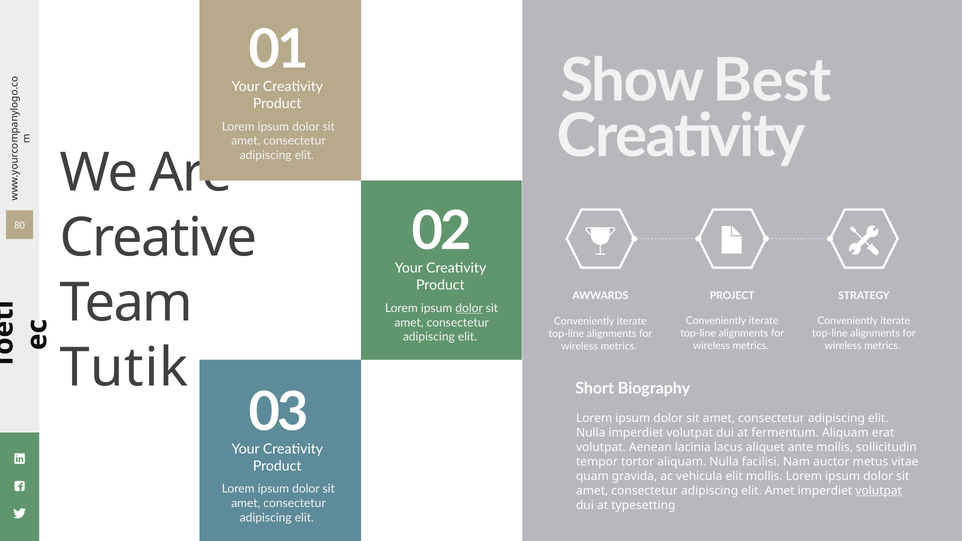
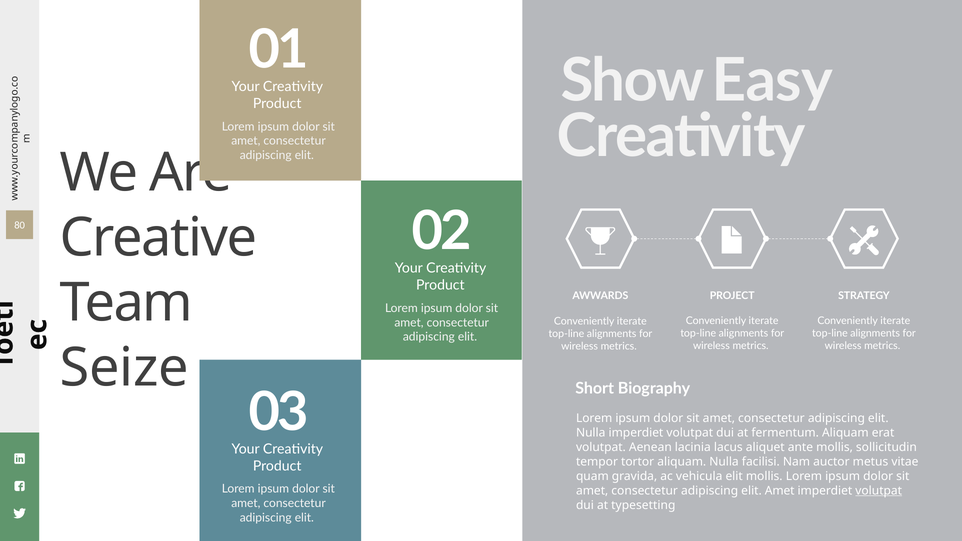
Best: Best -> Easy
dolor at (469, 308) underline: present -> none
Tutik: Tutik -> Seize
